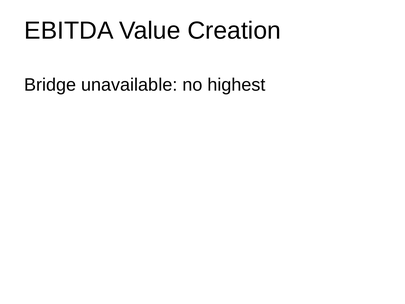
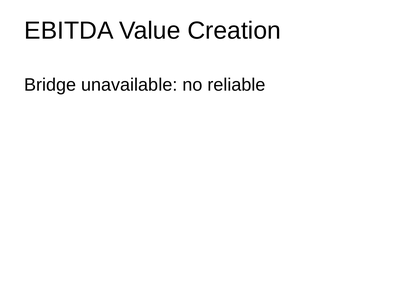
highest: highest -> reliable
